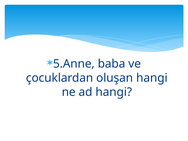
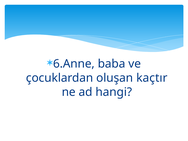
5.Anne: 5.Anne -> 6.Anne
oluşan hangi: hangi -> kaçtır
